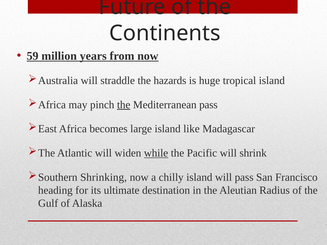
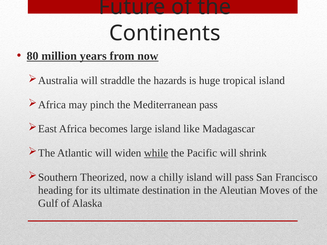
59: 59 -> 80
the at (124, 105) underline: present -> none
Shrinking: Shrinking -> Theorized
Radius: Radius -> Moves
